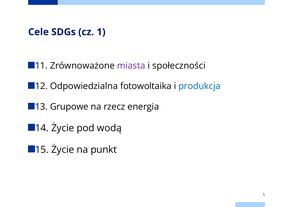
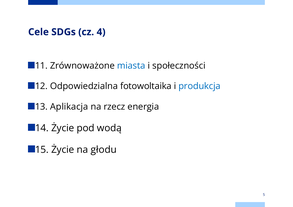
1: 1 -> 4
miasta colour: purple -> blue
Grupowe: Grupowe -> Aplikacja
punkt: punkt -> głodu
